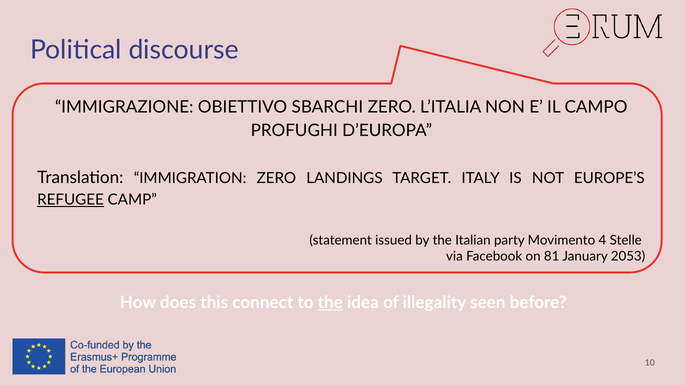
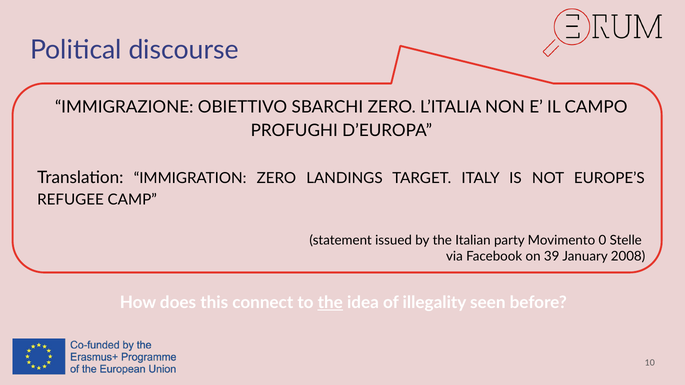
REFUGEE underline: present -> none
4: 4 -> 0
81: 81 -> 39
2053: 2053 -> 2008
